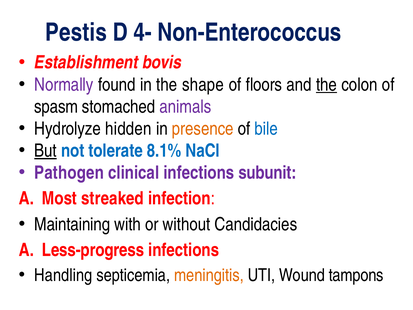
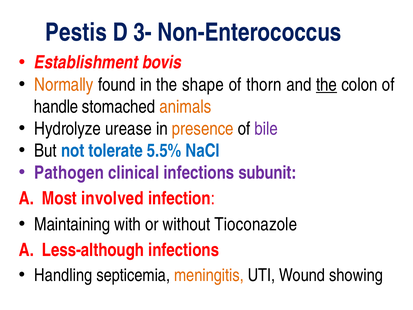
4-: 4- -> 3-
Normally colour: purple -> orange
floors: floors -> thorn
spasm: spasm -> handle
animals colour: purple -> orange
hidden: hidden -> urease
bile colour: blue -> purple
But underline: present -> none
8.1%: 8.1% -> 5.5%
streaked: streaked -> involved
Candidacies: Candidacies -> Tioconazole
Less-progress: Less-progress -> Less-although
tampons: tampons -> showing
